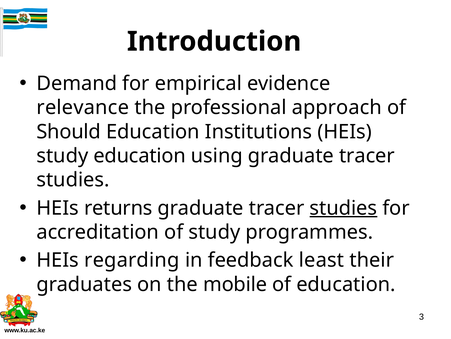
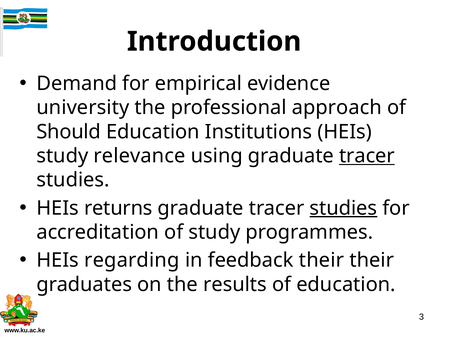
relevance: relevance -> university
study education: education -> relevance
tracer at (367, 156) underline: none -> present
feedback least: least -> their
mobile: mobile -> results
